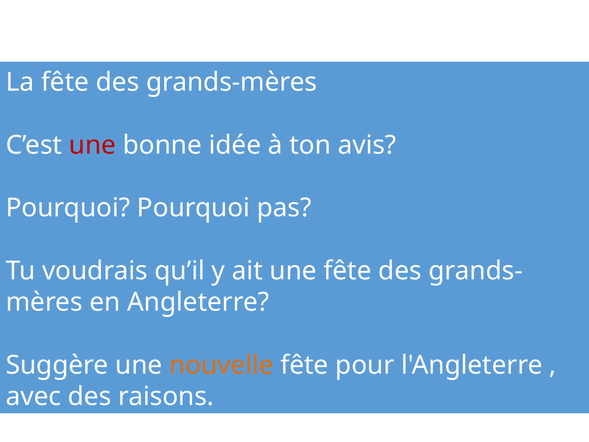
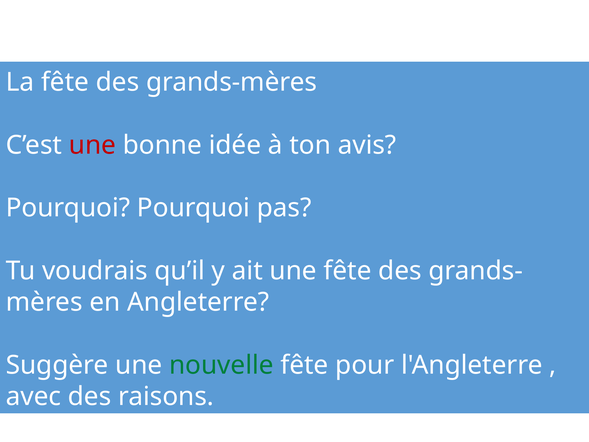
nouvelle colour: orange -> green
